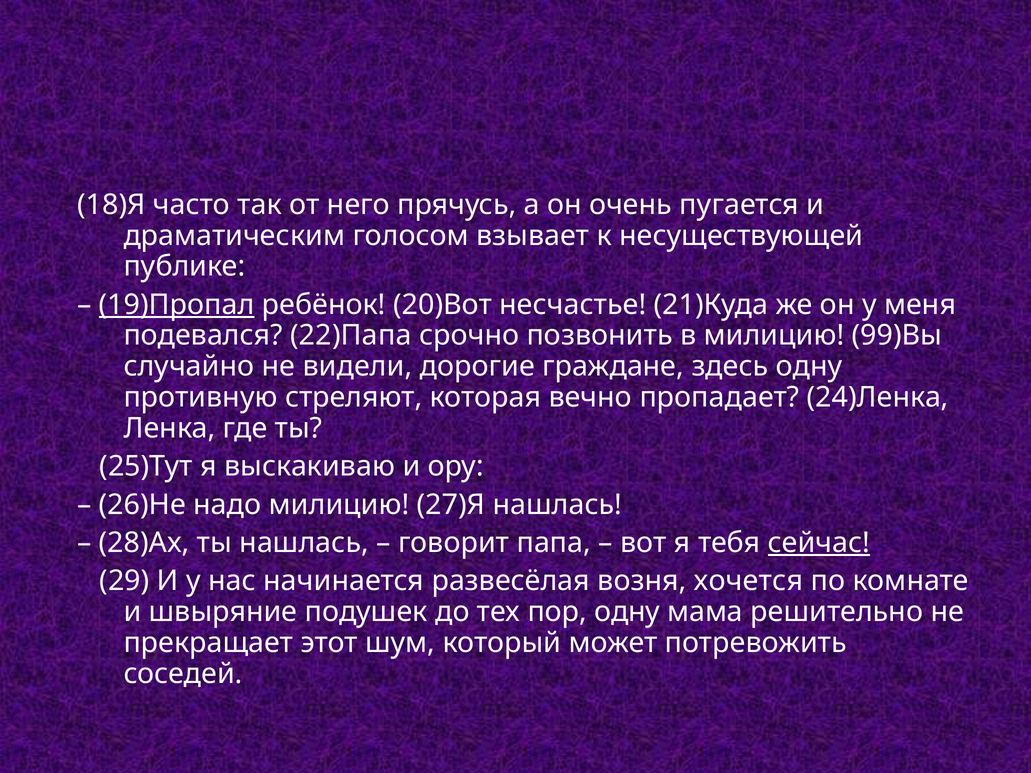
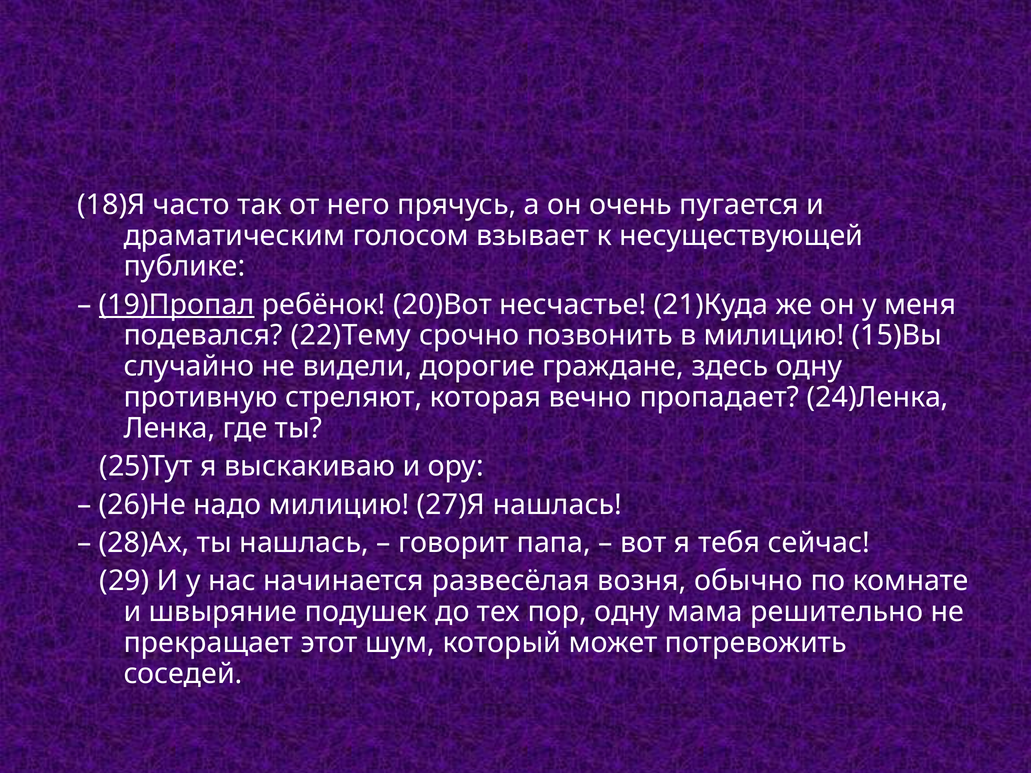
22)Папа: 22)Папа -> 22)Тему
99)Вы: 99)Вы -> 15)Вы
сейчас underline: present -> none
хочется: хочется -> обычно
